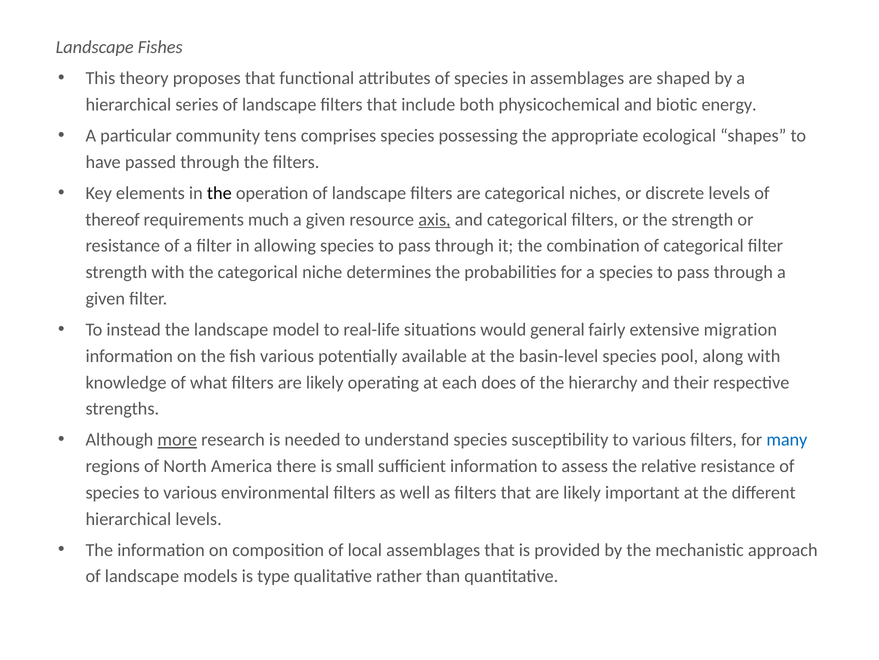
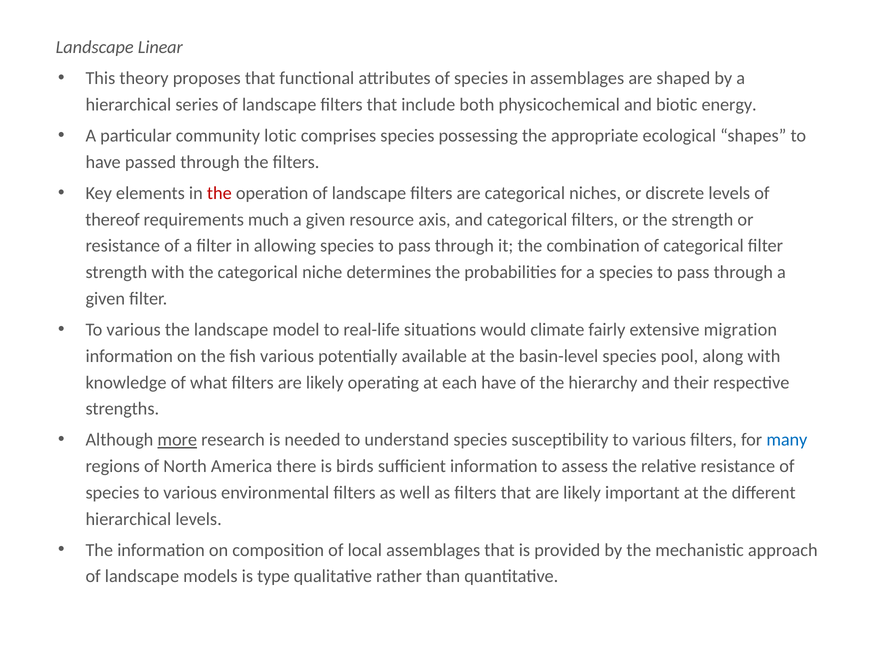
Fishes: Fishes -> Linear
tens: tens -> lotic
the at (219, 193) colour: black -> red
axis underline: present -> none
instead at (134, 329): instead -> various
general: general -> climate
each does: does -> have
small: small -> birds
